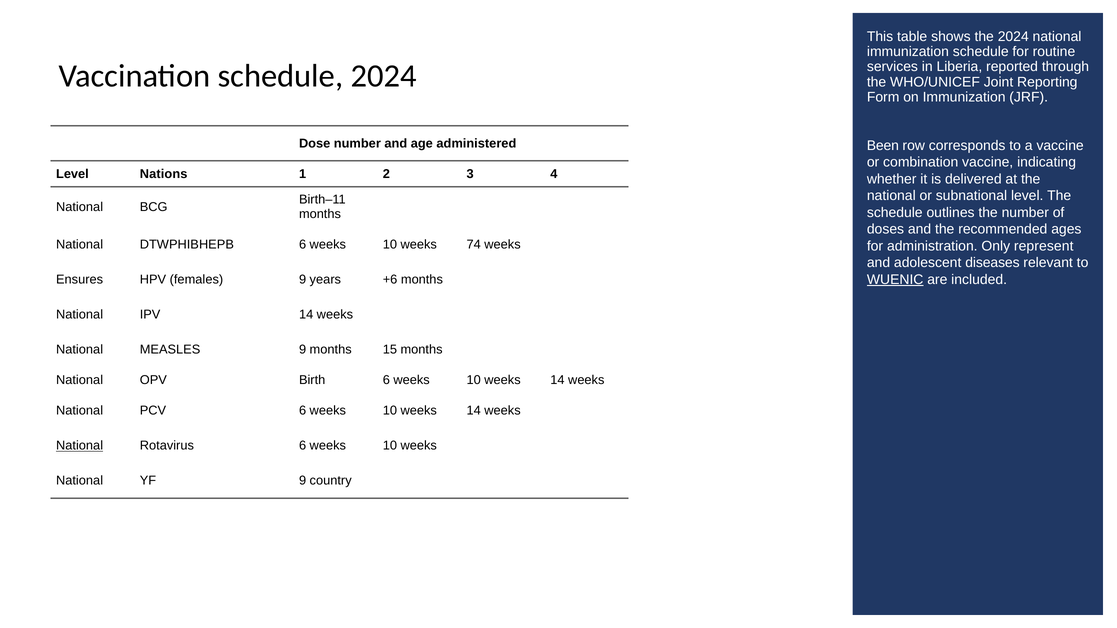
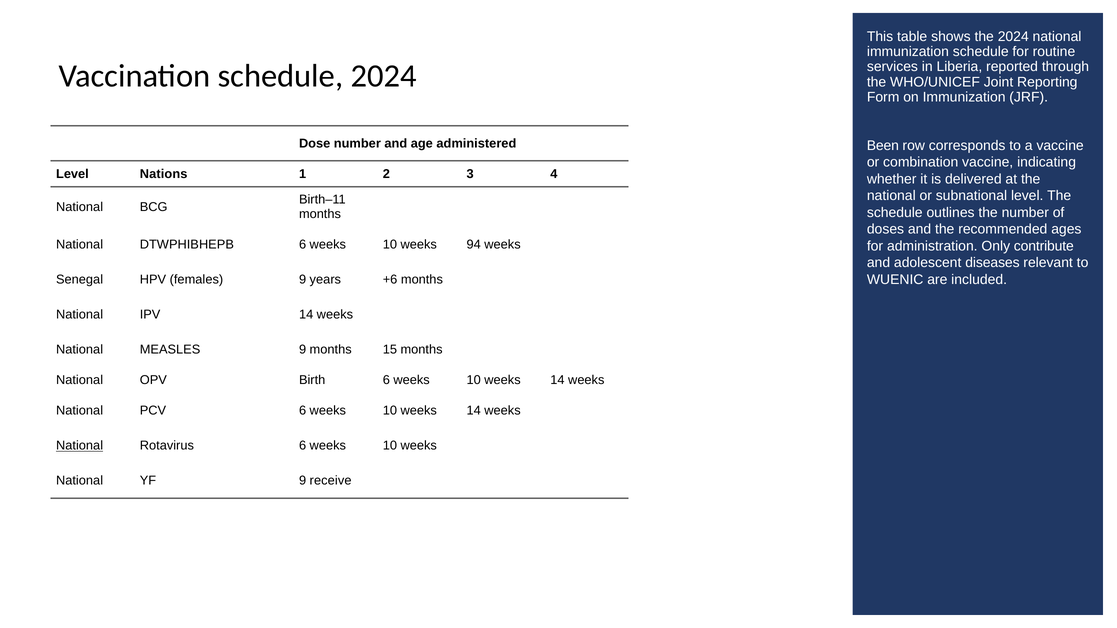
74: 74 -> 94
represent: represent -> contribute
WUENIC at (895, 280) underline: present -> none
Ensures: Ensures -> Senegal
country: country -> receive
